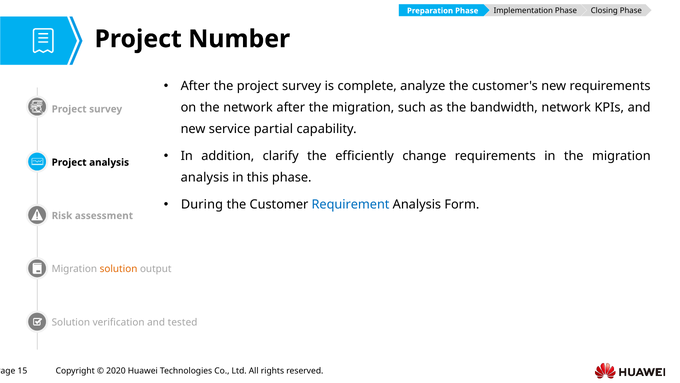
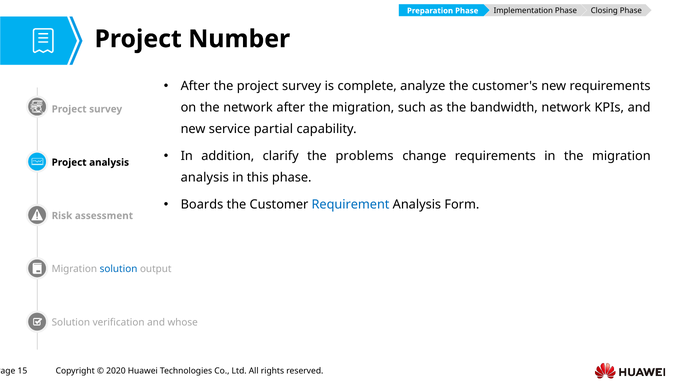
efficiently: efficiently -> problems
During: During -> Boards
solution at (119, 269) colour: orange -> blue
tested: tested -> whose
